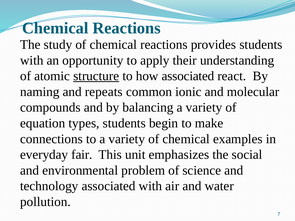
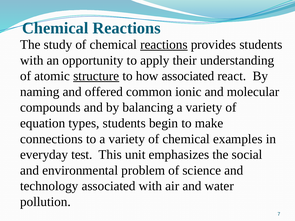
reactions at (164, 45) underline: none -> present
repeats: repeats -> offered
fair: fair -> test
